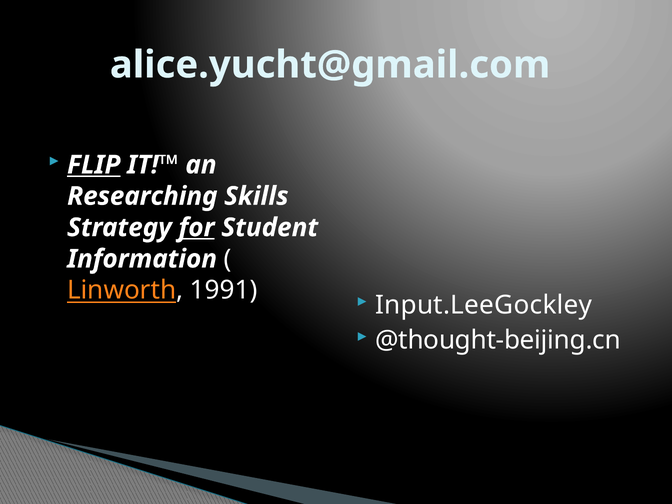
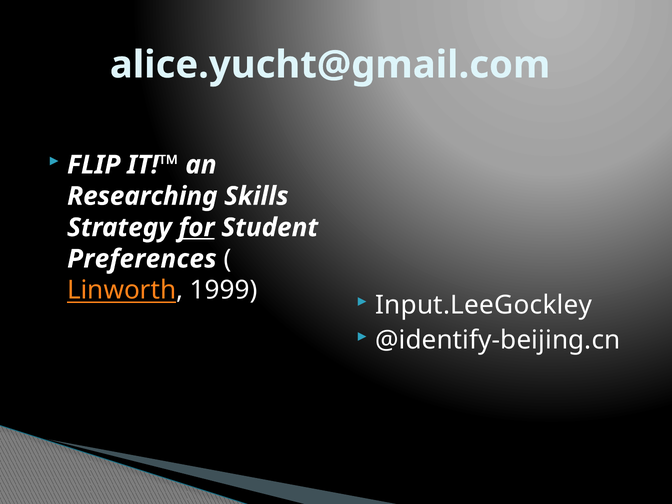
FLIP underline: present -> none
Information: Information -> Preferences
1991: 1991 -> 1999
@thought-beijing.cn: @thought-beijing.cn -> @identify-beijing.cn
